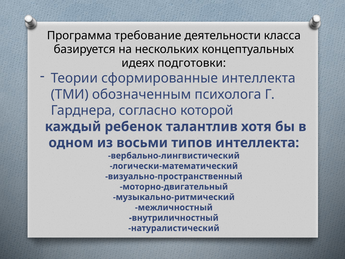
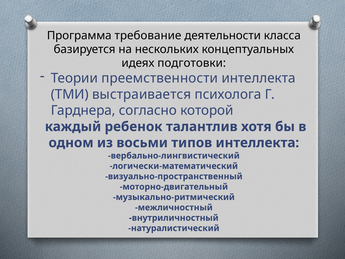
сформированные: сформированные -> преемственности
обозначенным: обозначенным -> выстраивается
